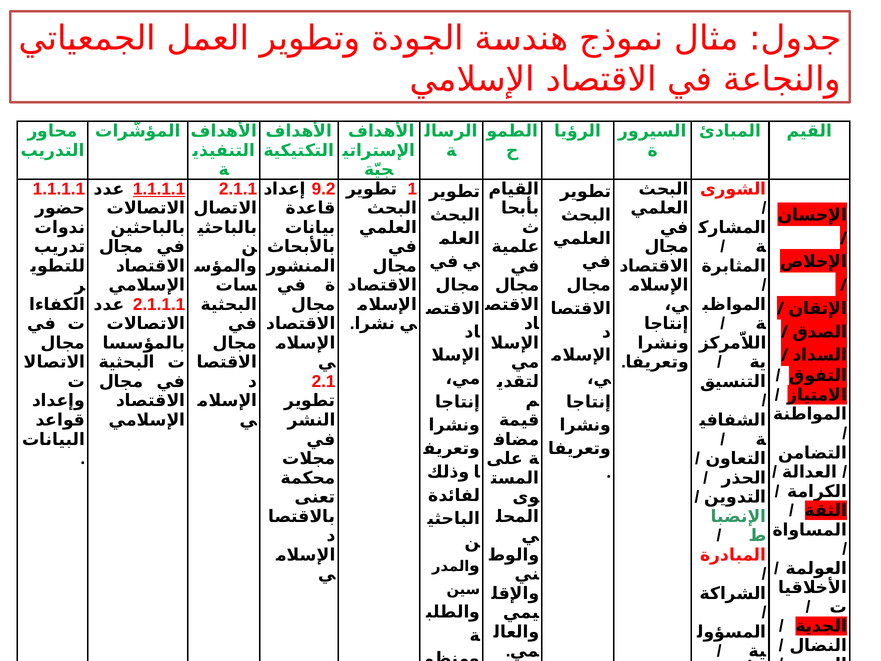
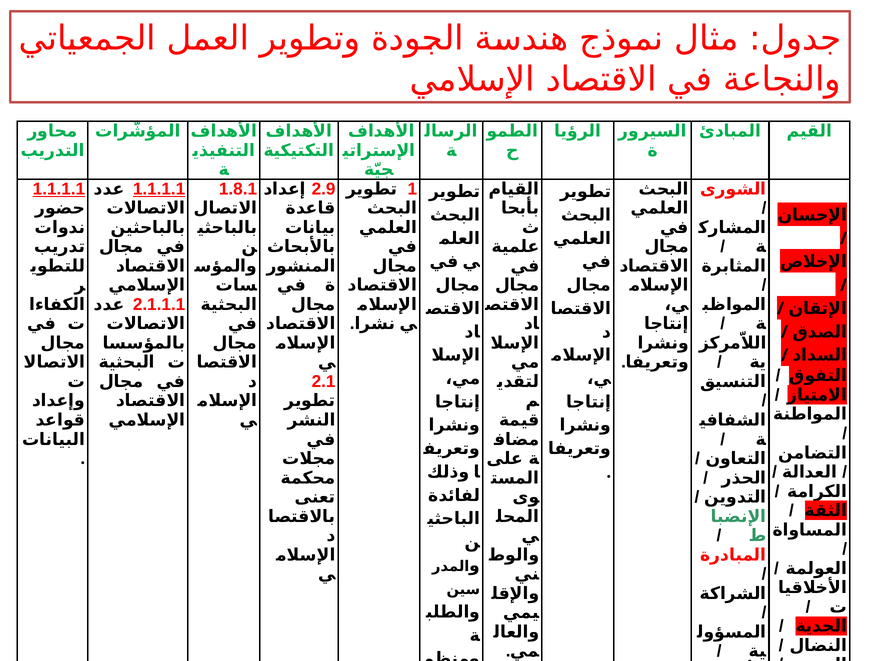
1.1.1.1 at (59, 189) underline: none -> present
2.1.1: 2.1.1 -> 1.8.1
9.2: 9.2 -> 2.9
